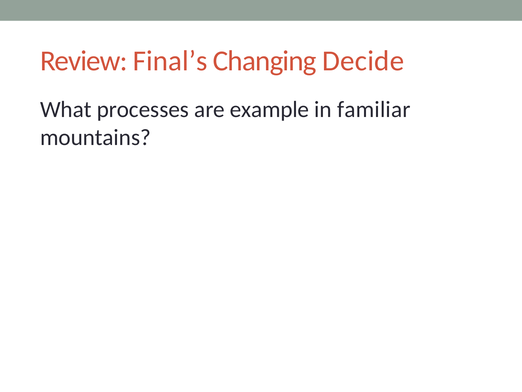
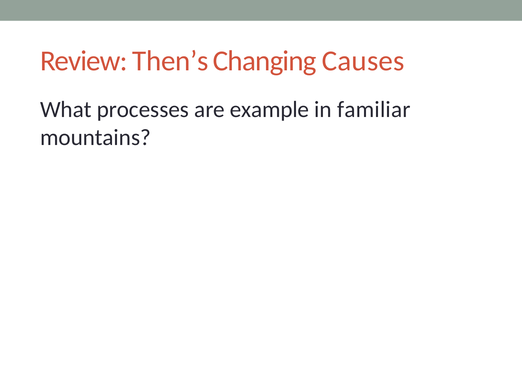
Final’s: Final’s -> Then’s
Decide: Decide -> Causes
